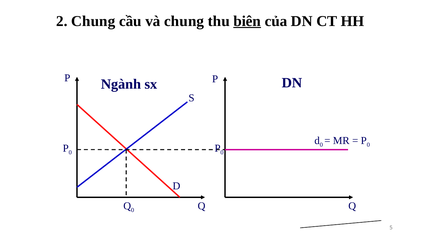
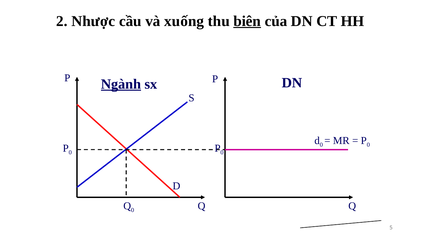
2 Chung: Chung -> Nhược
và chung: chung -> xuống
Ngành underline: none -> present
